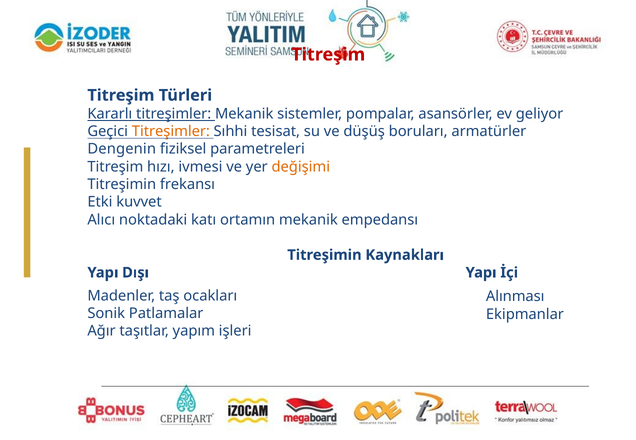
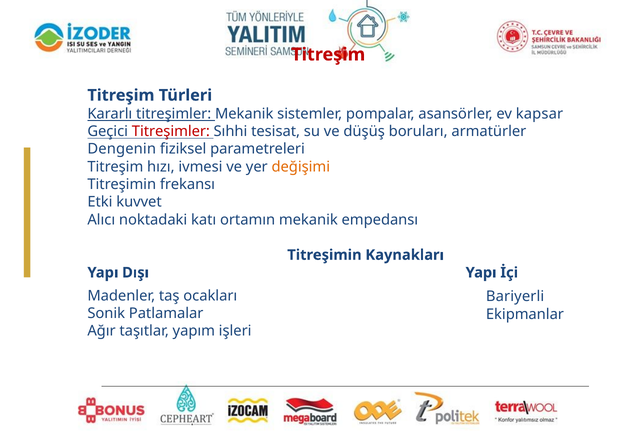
geliyor: geliyor -> kapsar
Titreşimler at (171, 132) colour: orange -> red
Alınması: Alınması -> Bariyerli
